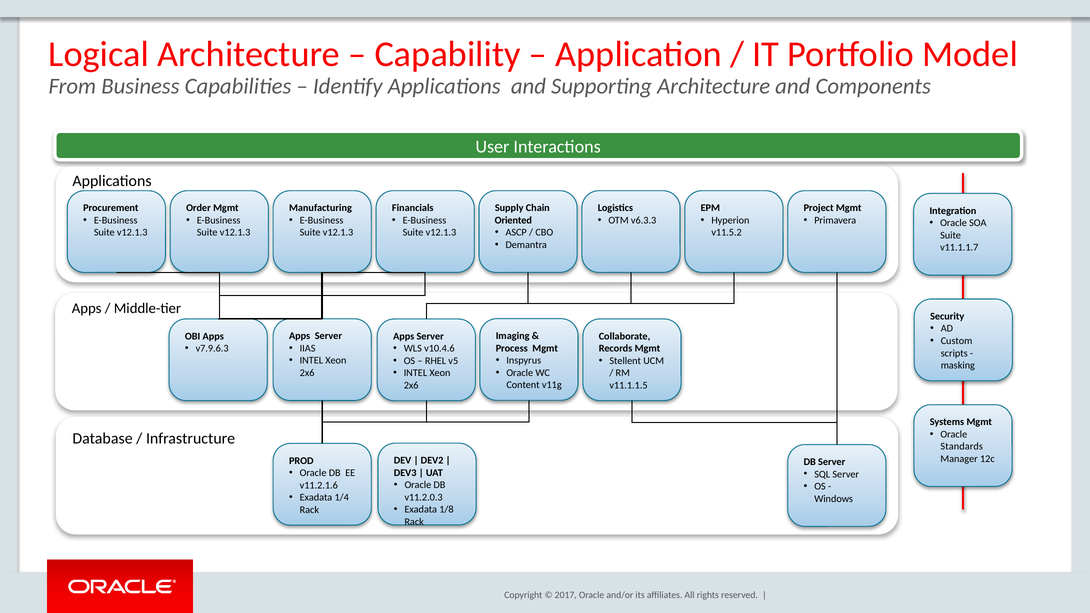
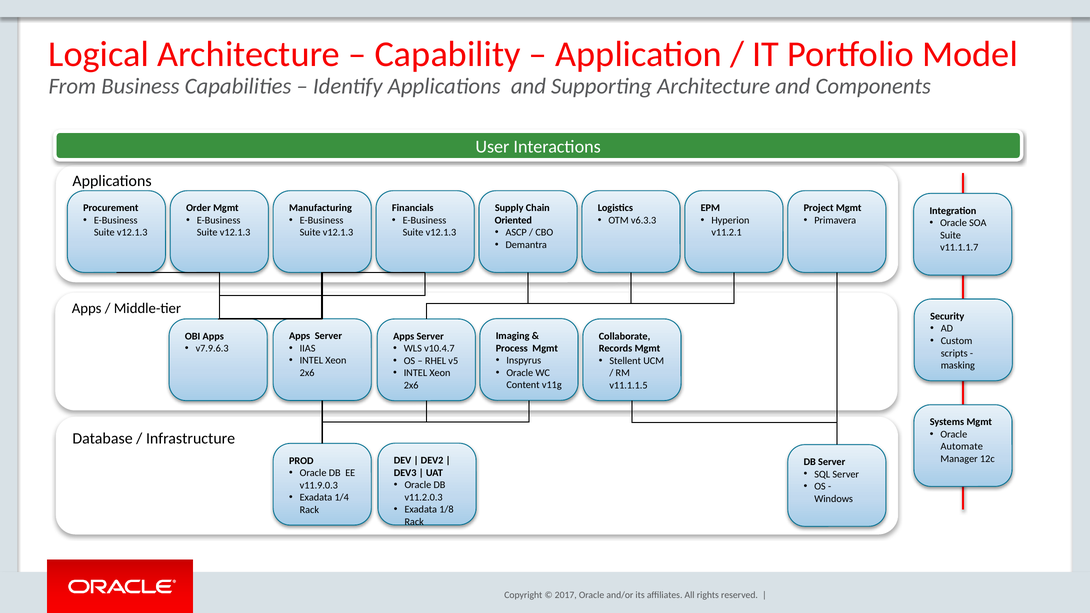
v11.5.2: v11.5.2 -> v11.2.1
v10.4.6: v10.4.6 -> v10.4.7
Standards: Standards -> Automate
v11.2.1.6: v11.2.1.6 -> v11.9.0.3
